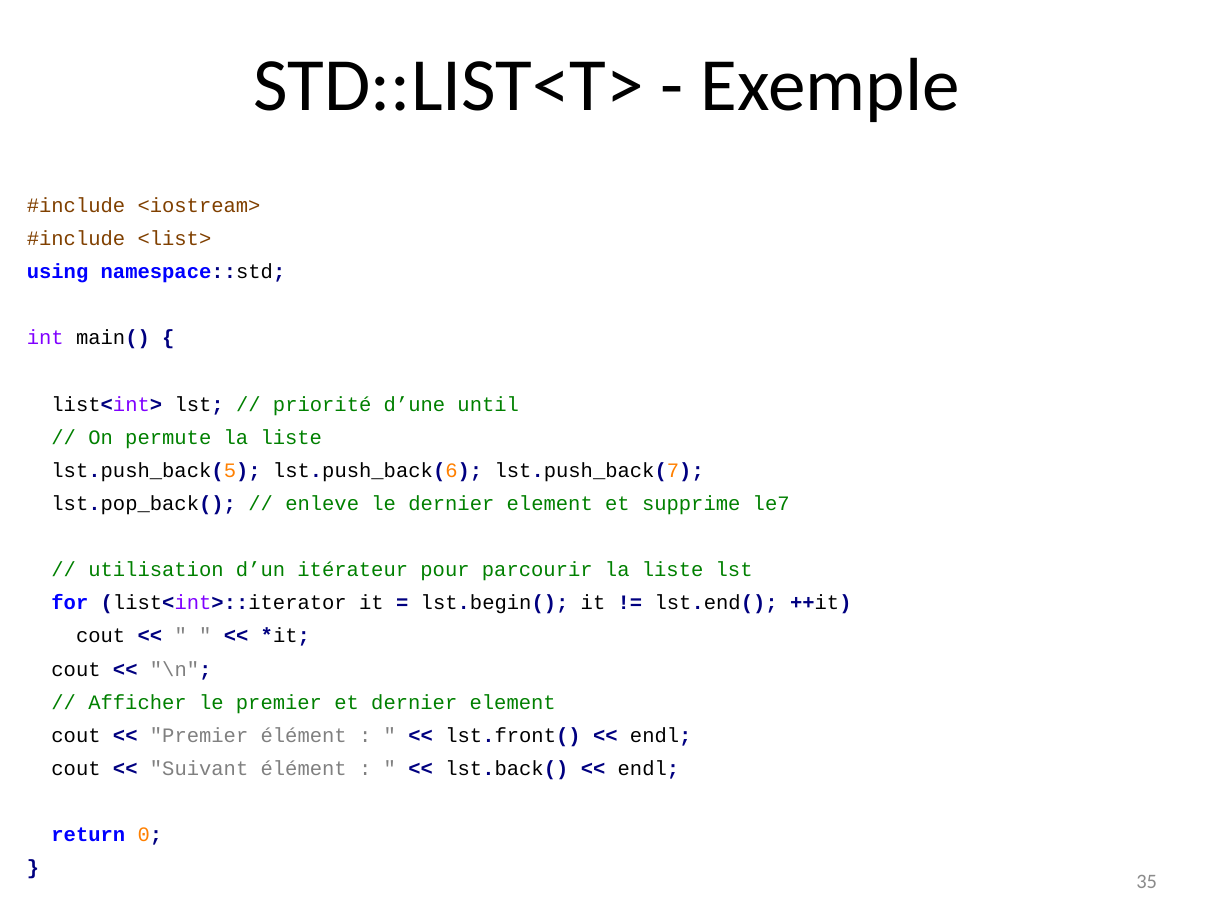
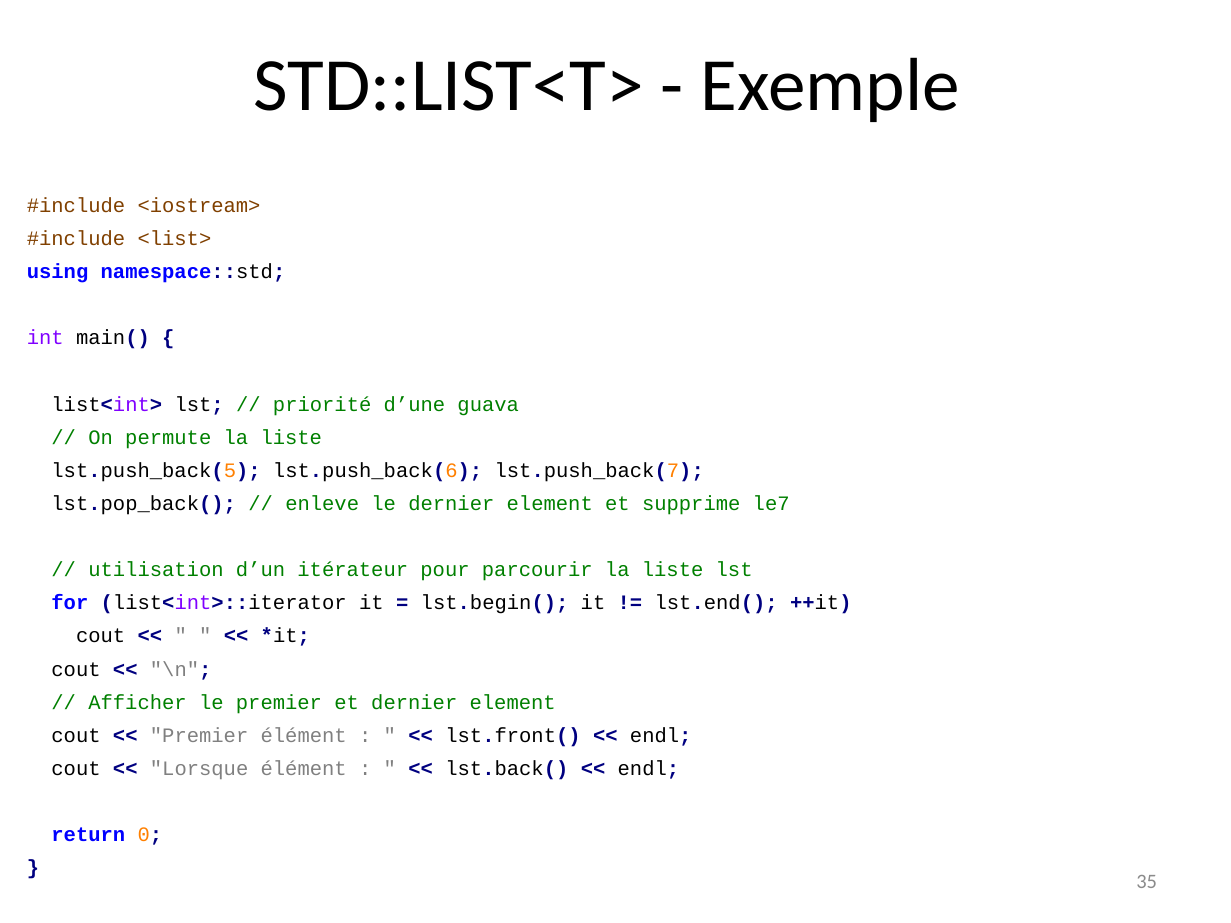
until: until -> guava
Suivant: Suivant -> Lorsque
